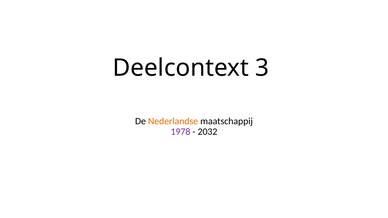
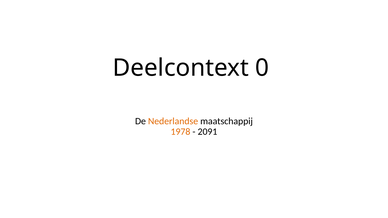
3: 3 -> 0
1978 colour: purple -> orange
2032: 2032 -> 2091
